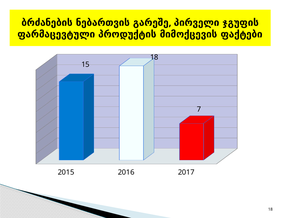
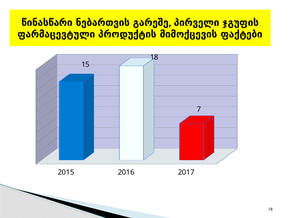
ბრძანების: ბრძანების -> წინასწარი
